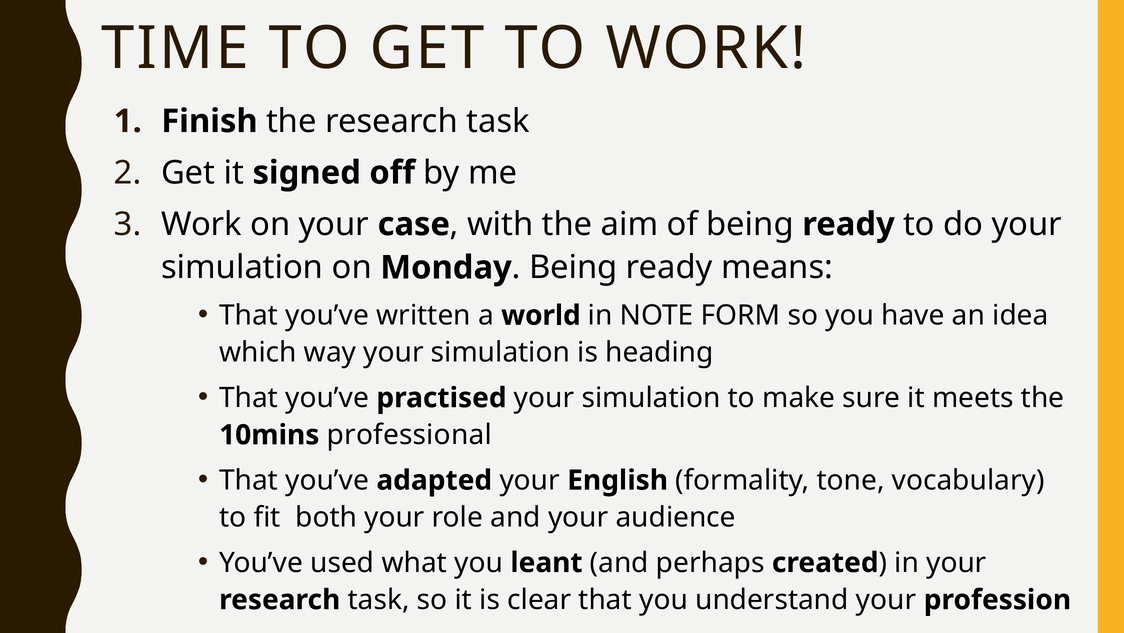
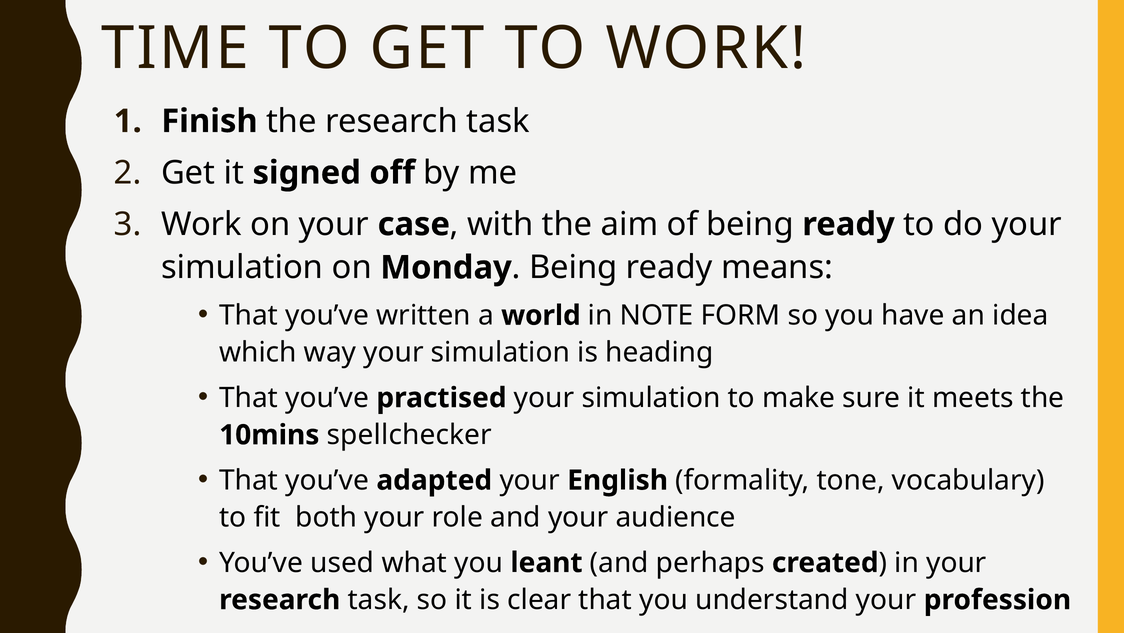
professional: professional -> spellchecker
